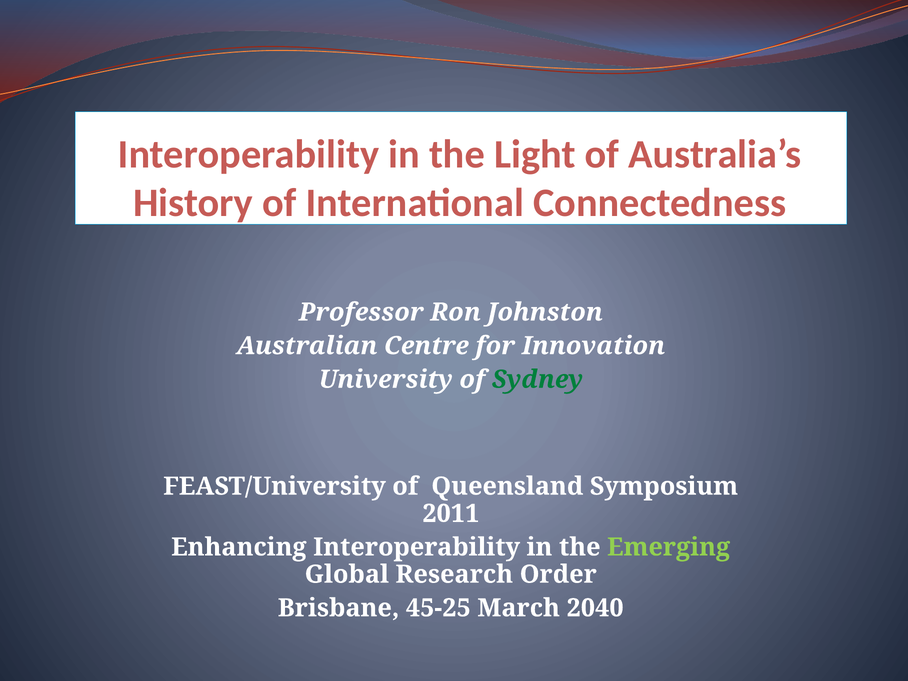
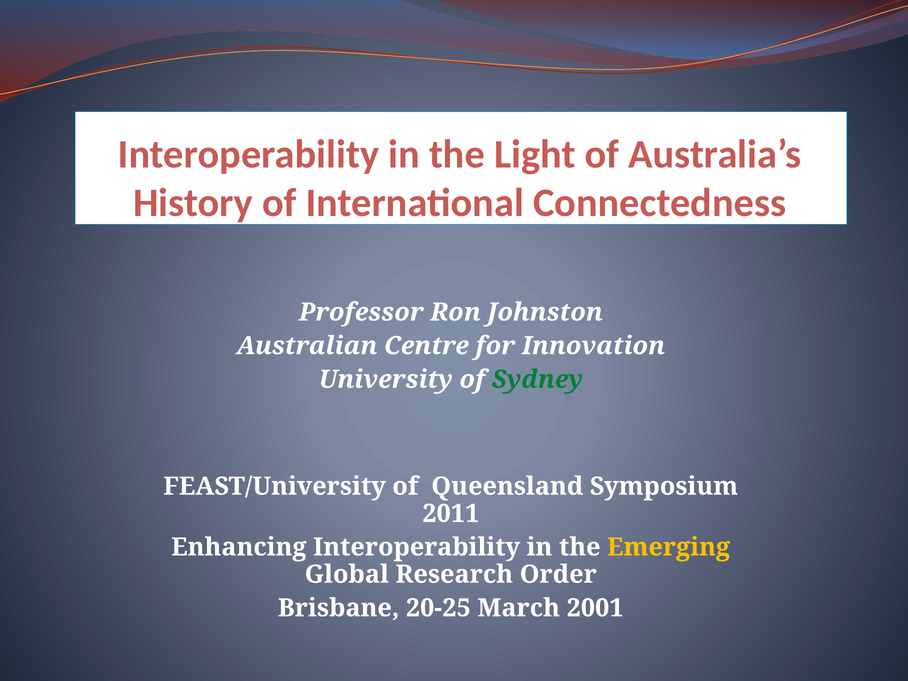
Emerging colour: light green -> yellow
45-25: 45-25 -> 20-25
2040: 2040 -> 2001
